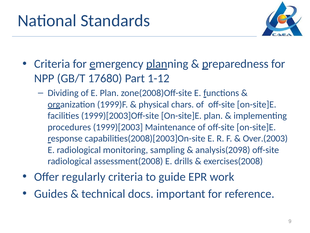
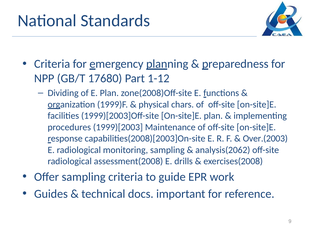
analysis(2098: analysis(2098 -> analysis(2062
Offer regularly: regularly -> sampling
